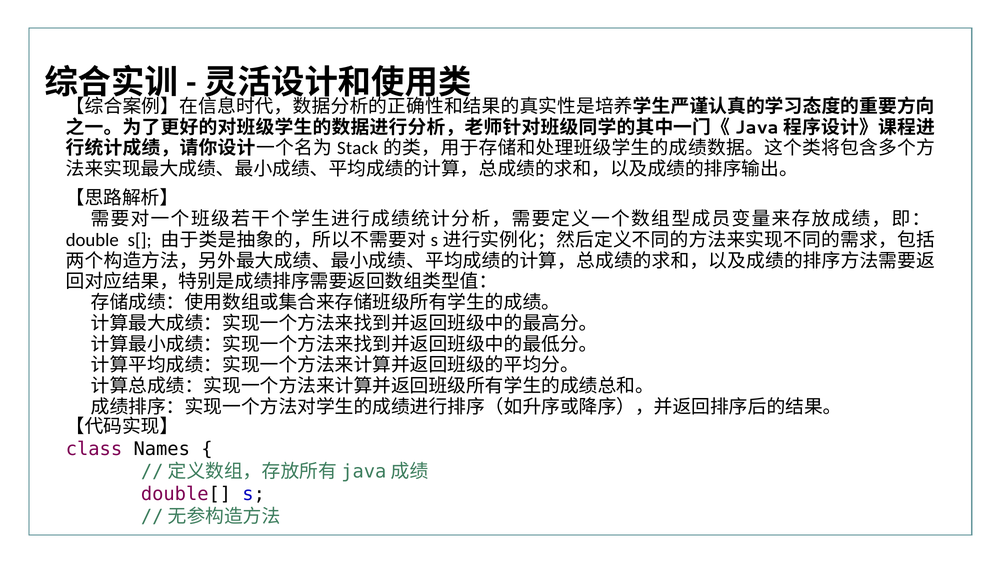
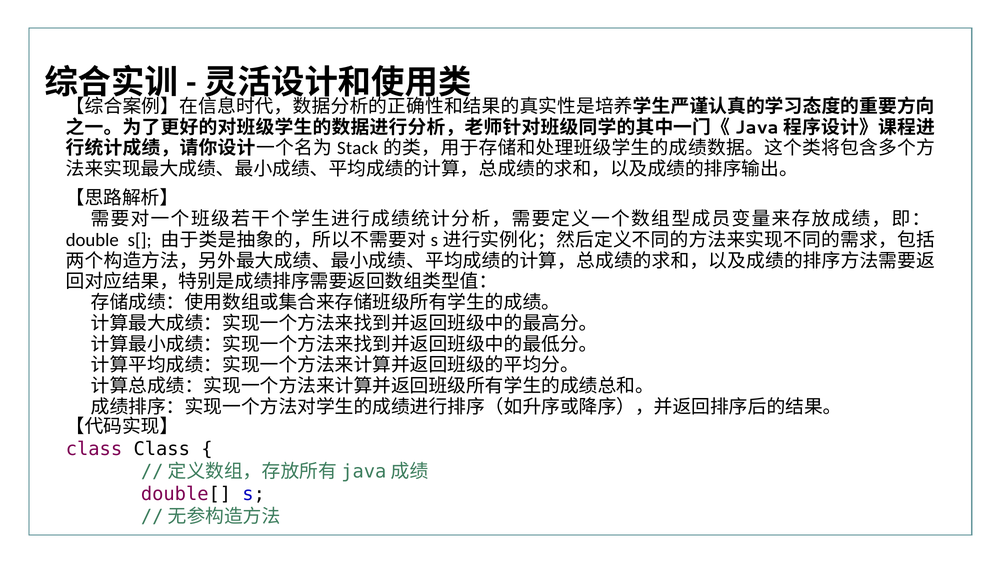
class Names: Names -> Class
